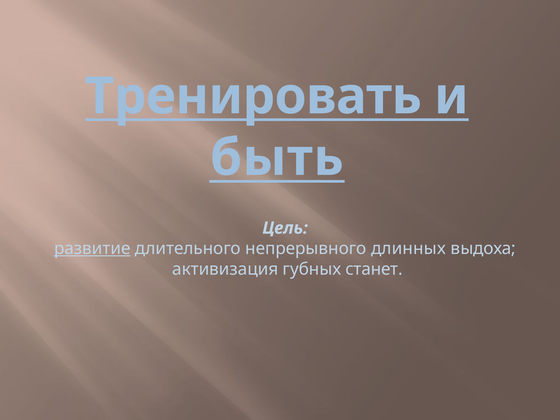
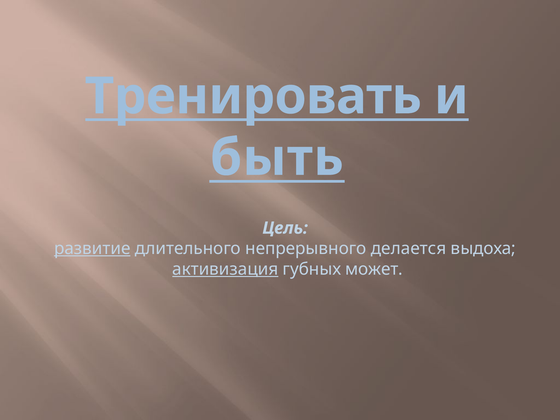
длинных: длинных -> делается
активизация underline: none -> present
станет: станет -> может
